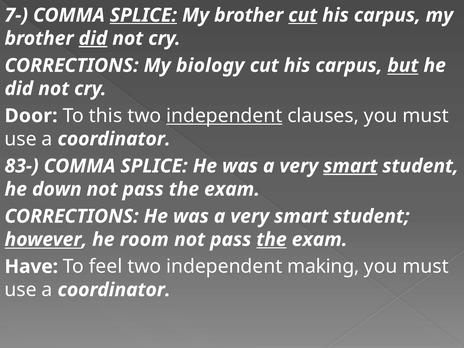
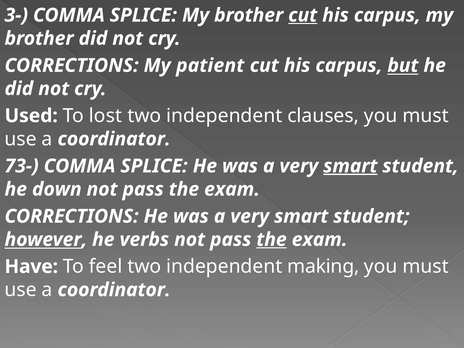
7-: 7- -> 3-
SPLICE at (143, 15) underline: present -> none
did at (93, 38) underline: present -> none
biology: biology -> patient
Door: Door -> Used
this: this -> lost
independent at (224, 116) underline: present -> none
83-: 83- -> 73-
room: room -> verbs
